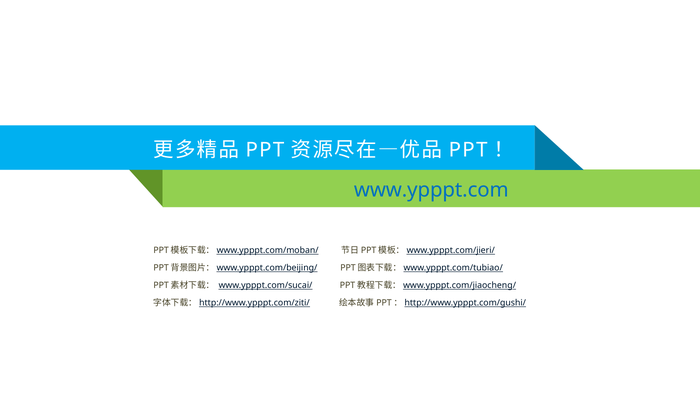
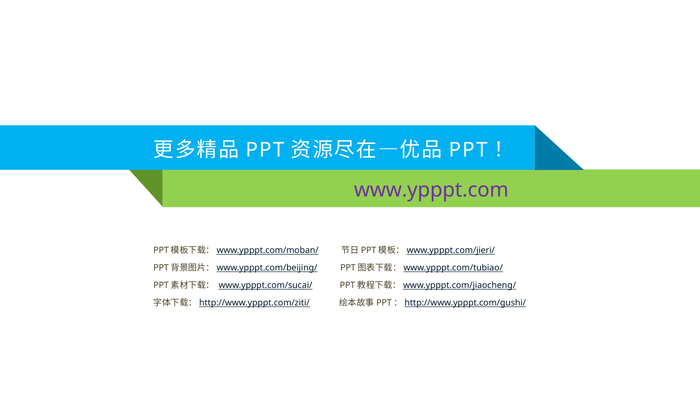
www.ypppt.com colour: blue -> purple
